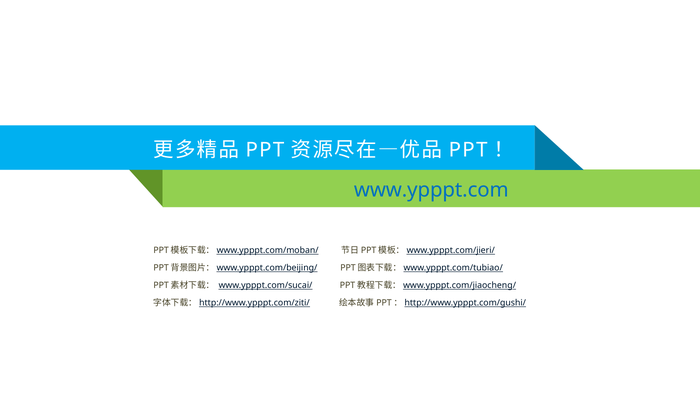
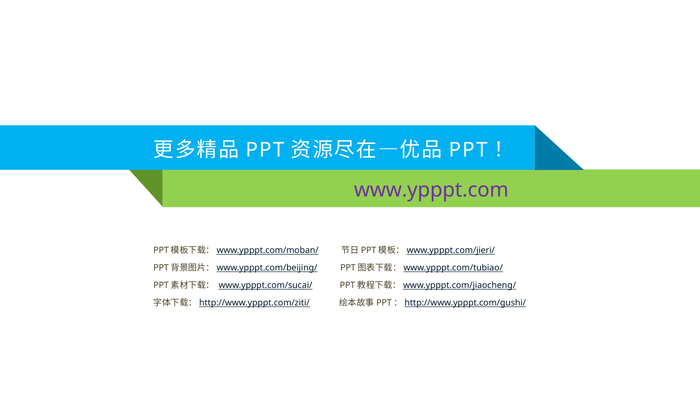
www.ypppt.com colour: blue -> purple
